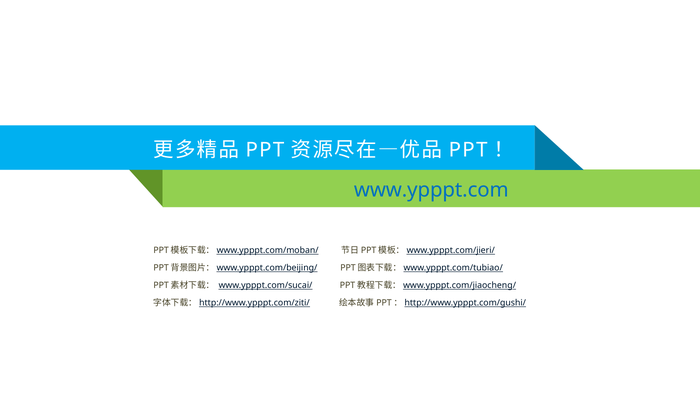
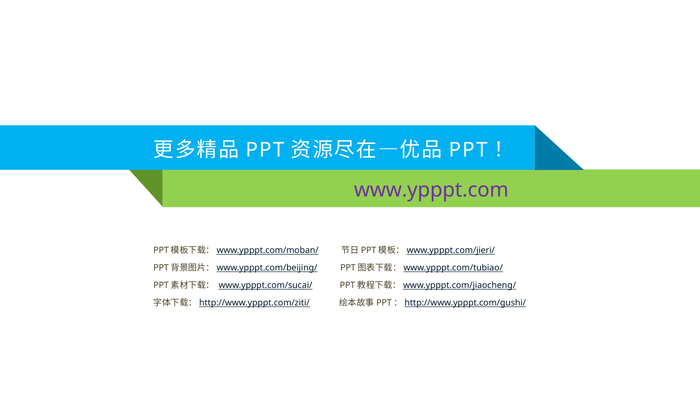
www.ypppt.com colour: blue -> purple
